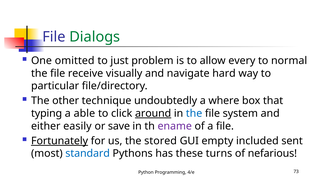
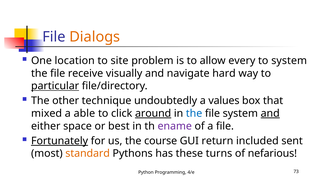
Dialogs colour: green -> orange
omitted: omitted -> location
just: just -> site
to normal: normal -> system
particular underline: none -> present
where: where -> values
typing: typing -> mixed
and at (270, 114) underline: none -> present
easily: easily -> space
save: save -> best
stored: stored -> course
empty: empty -> return
standard colour: blue -> orange
